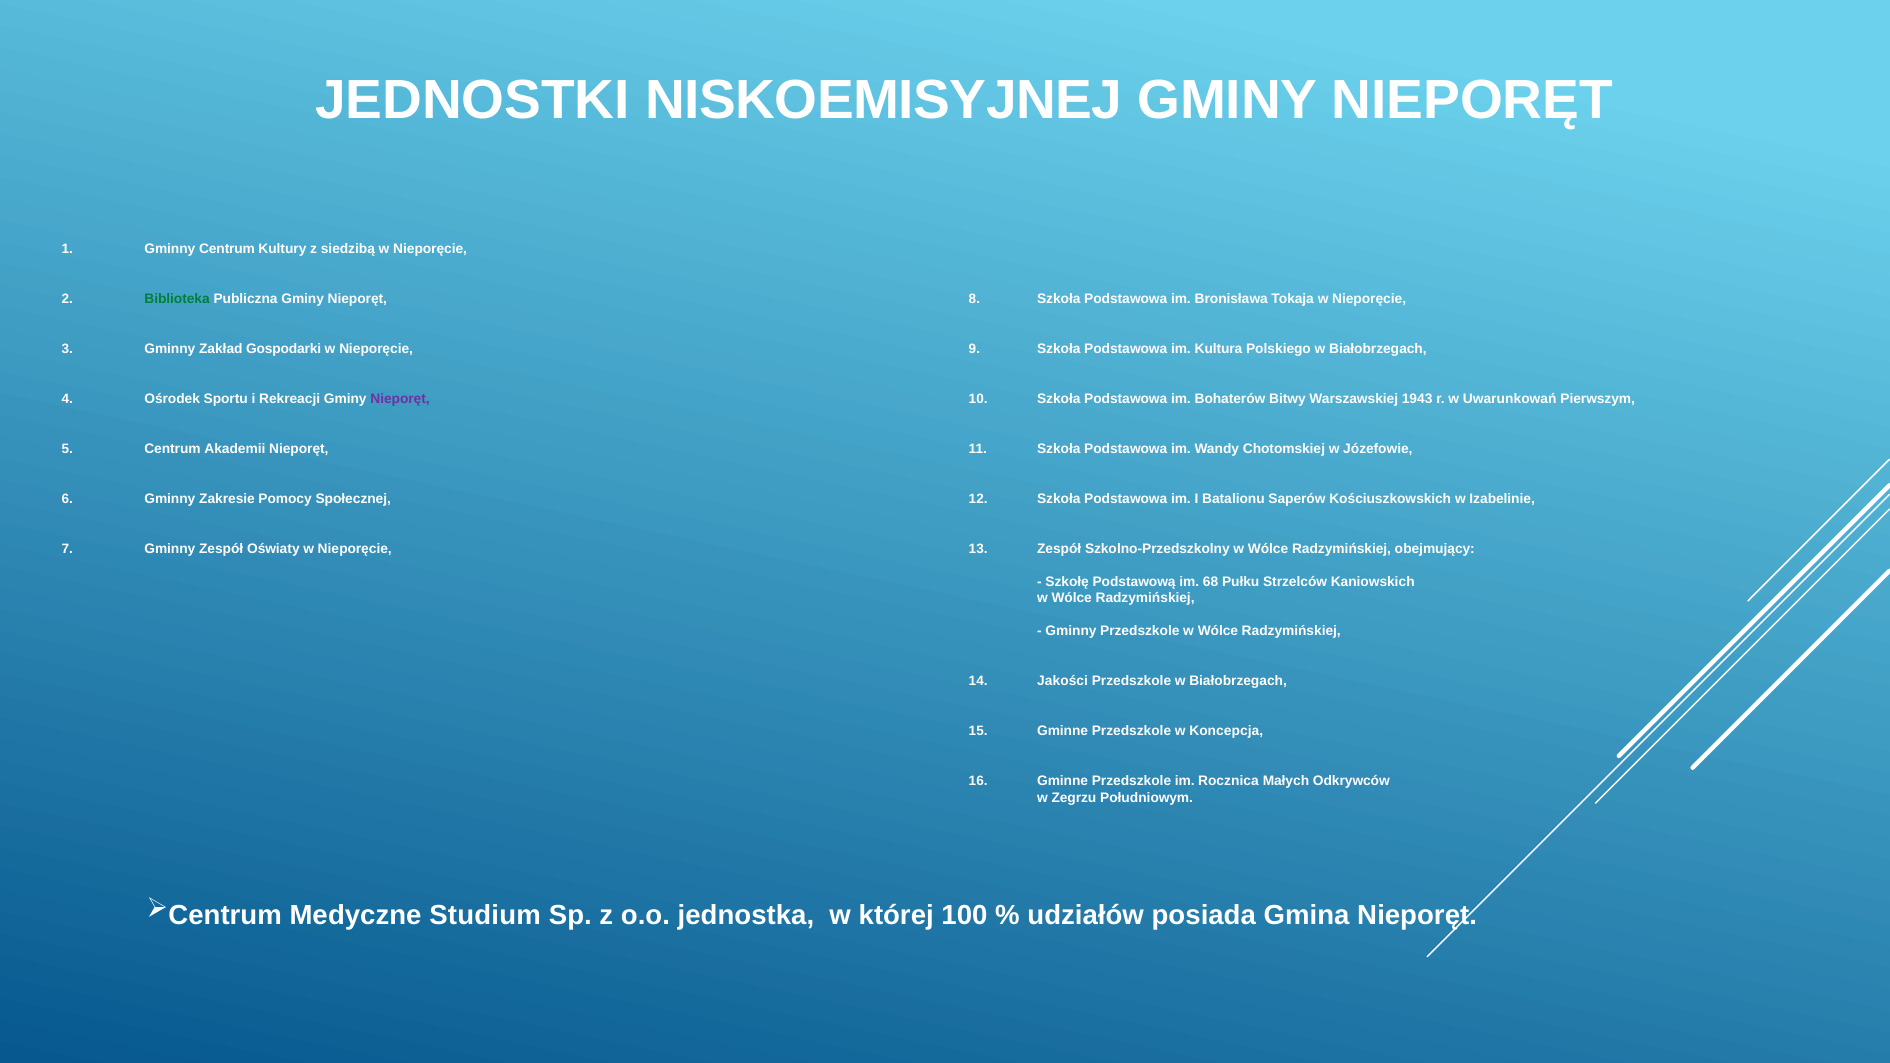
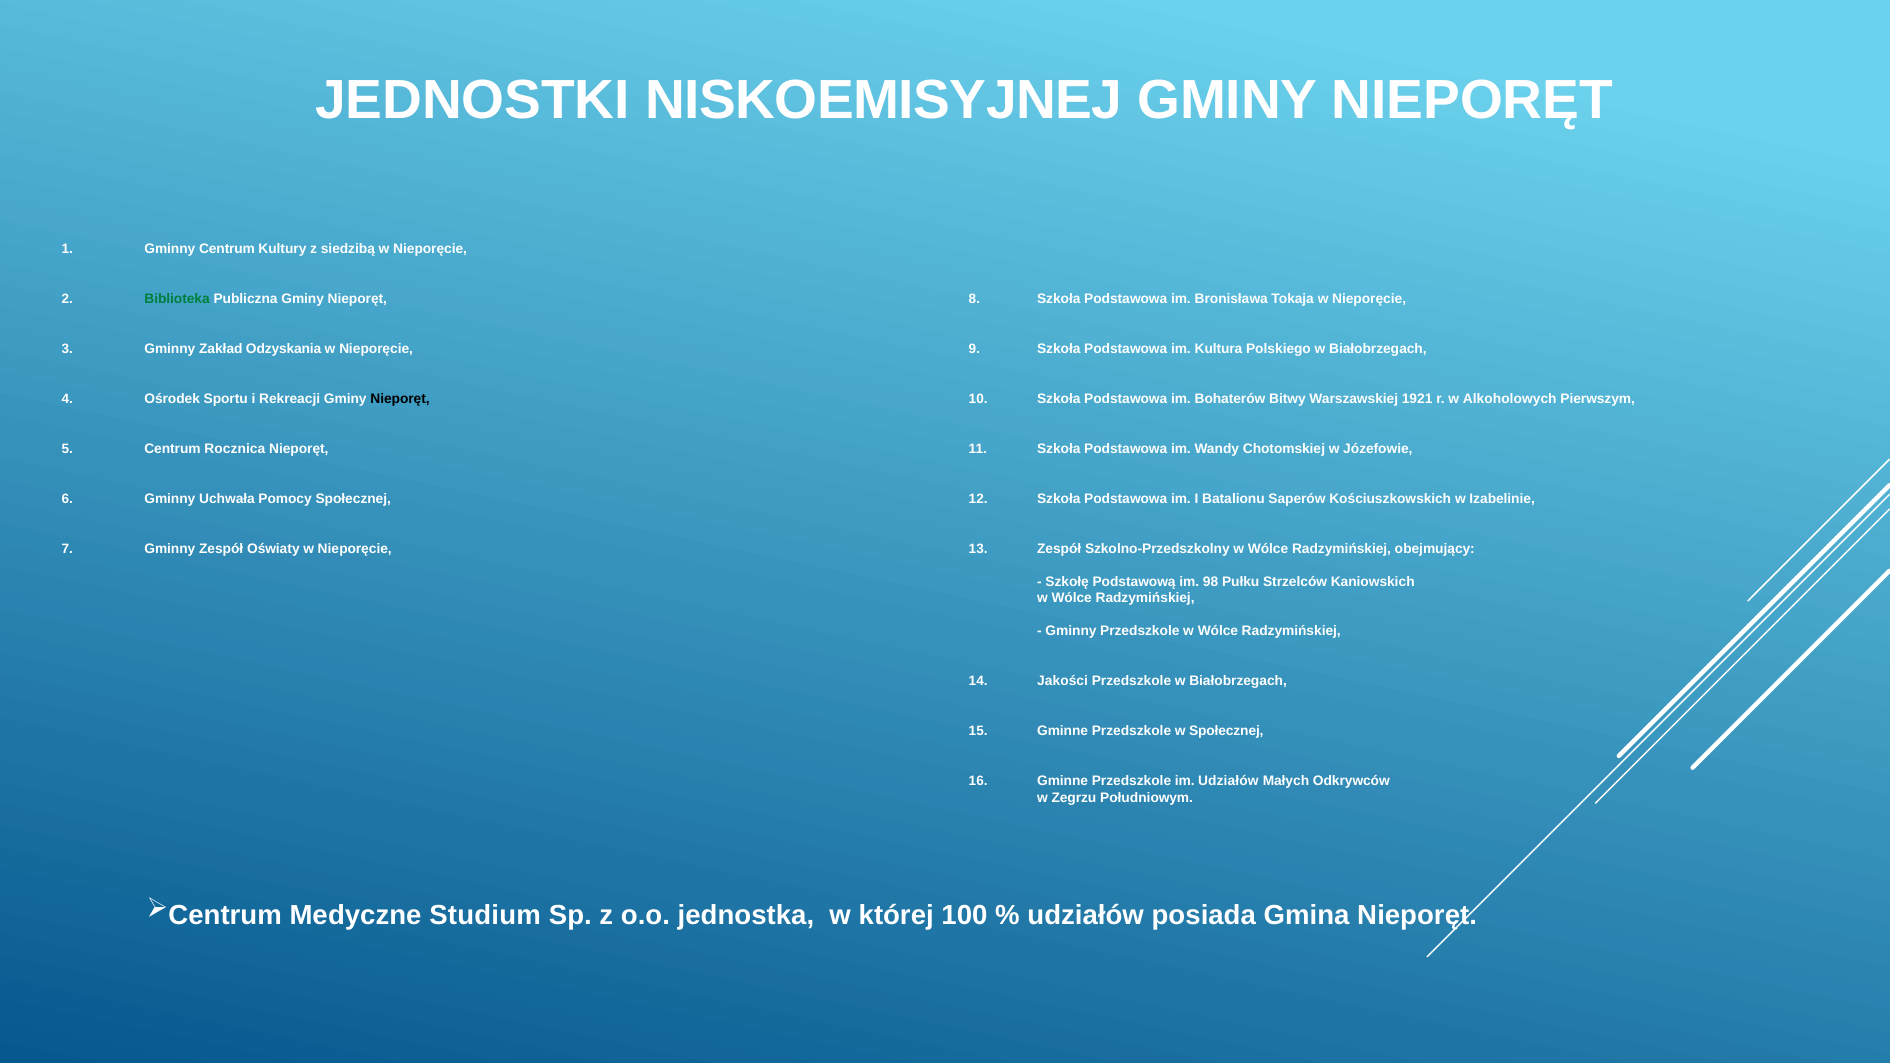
Gospodarki: Gospodarki -> Odzyskania
Nieporęt at (400, 399) colour: purple -> black
1943: 1943 -> 1921
Uwarunkowań: Uwarunkowań -> Alkoholowych
Akademii: Akademii -> Rocznica
Zakresie: Zakresie -> Uchwała
68: 68 -> 98
w Koncepcja: Koncepcja -> Społecznej
im Rocznica: Rocznica -> Udziałów
